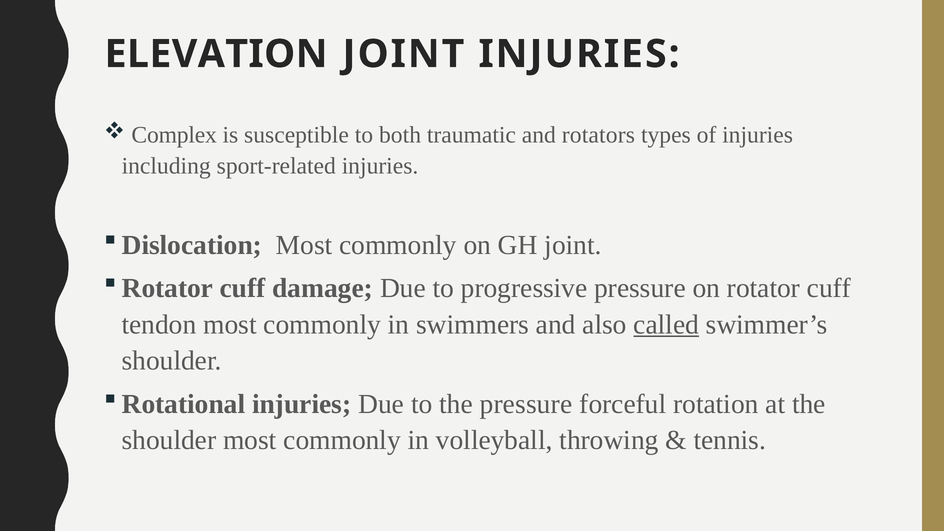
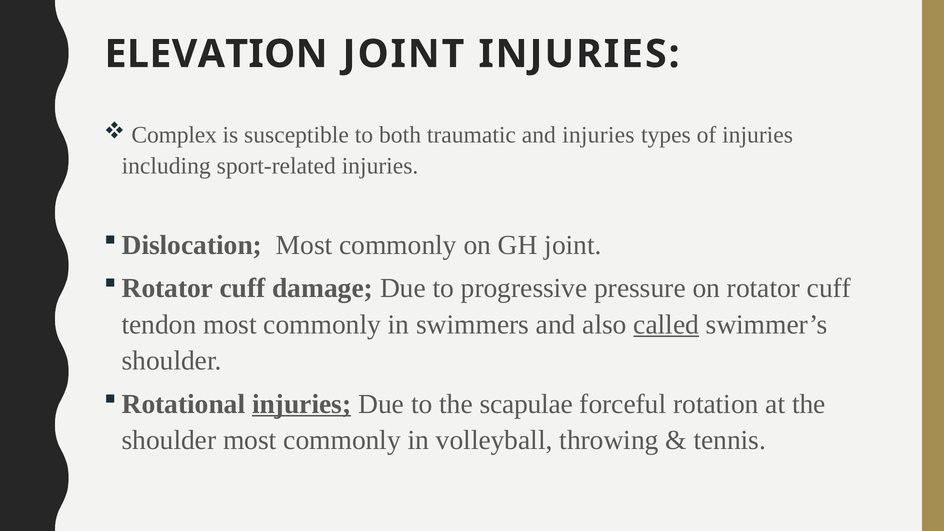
and rotators: rotators -> injuries
injuries at (302, 404) underline: none -> present
the pressure: pressure -> scapulae
